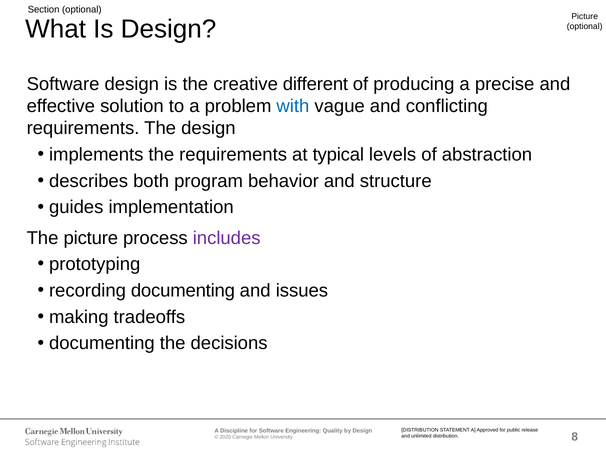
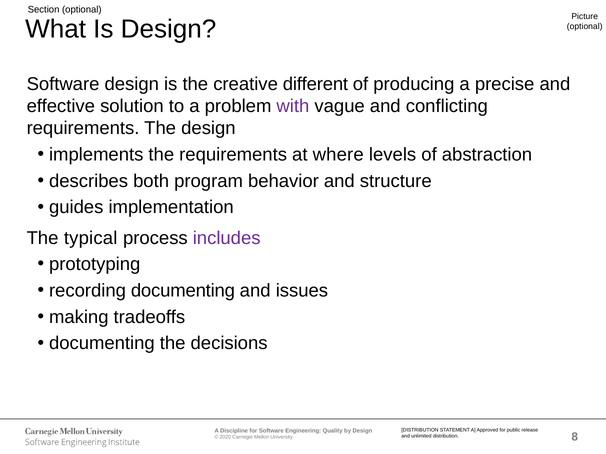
with colour: blue -> purple
typical: typical -> where
The picture: picture -> typical
